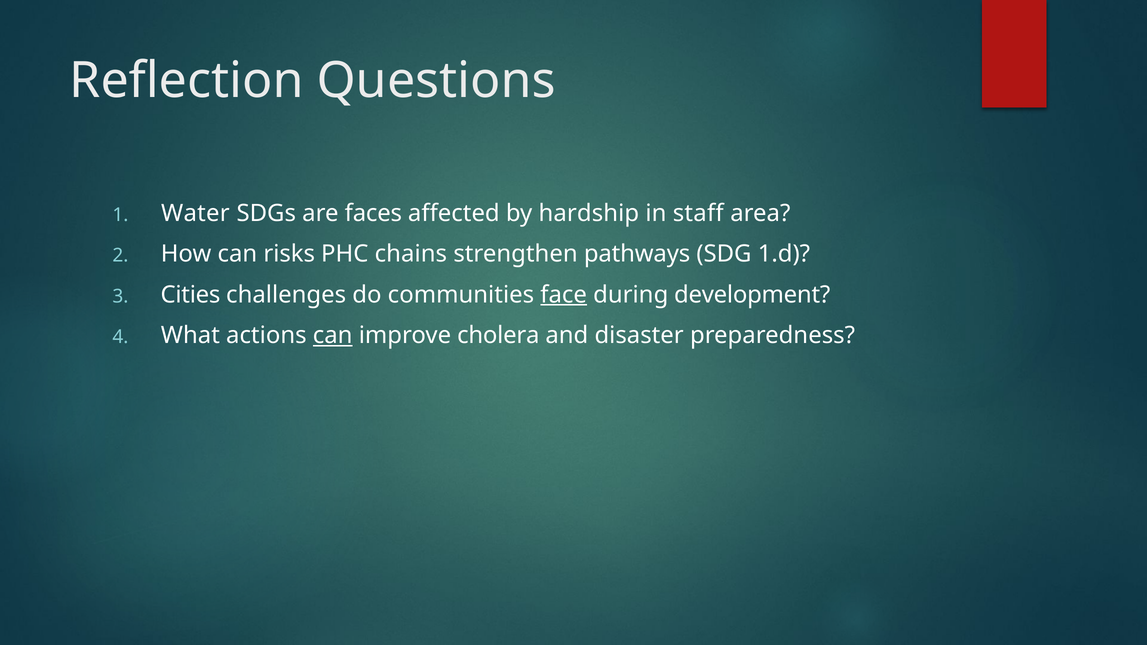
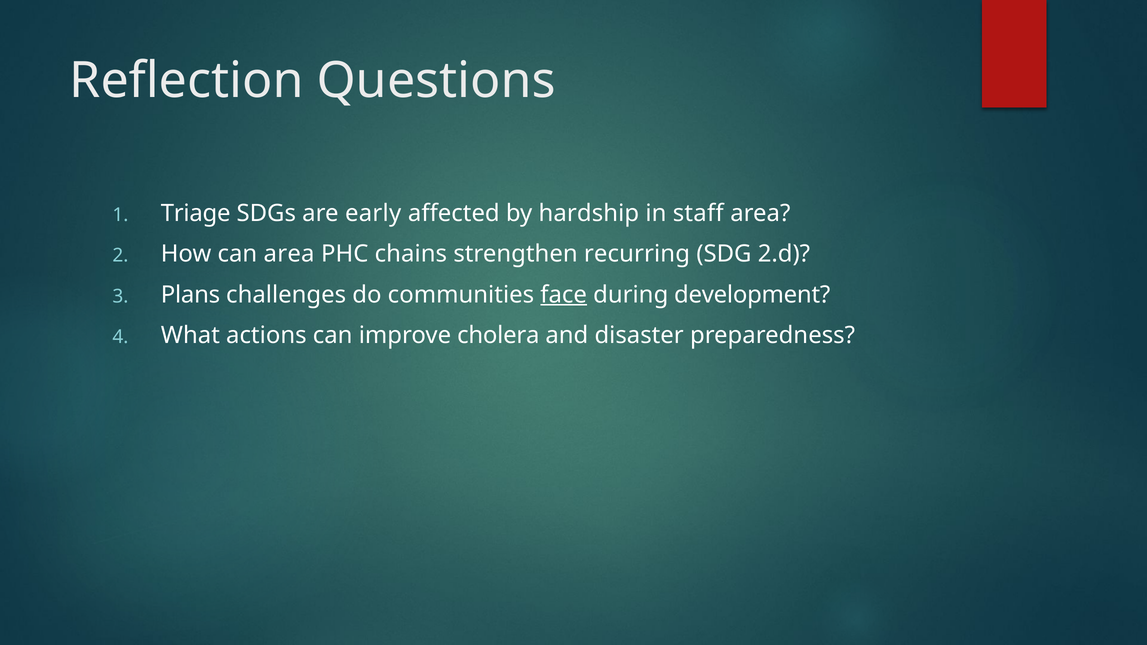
Water: Water -> Triage
faces: faces -> early
can risks: risks -> area
pathways: pathways -> recurring
1.d: 1.d -> 2.d
Cities: Cities -> Plans
can at (333, 335) underline: present -> none
